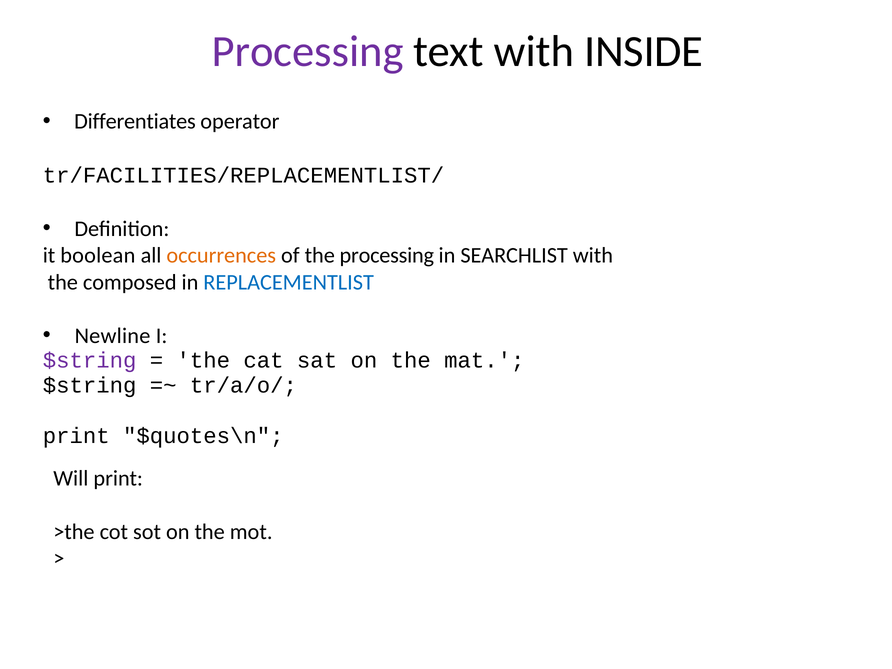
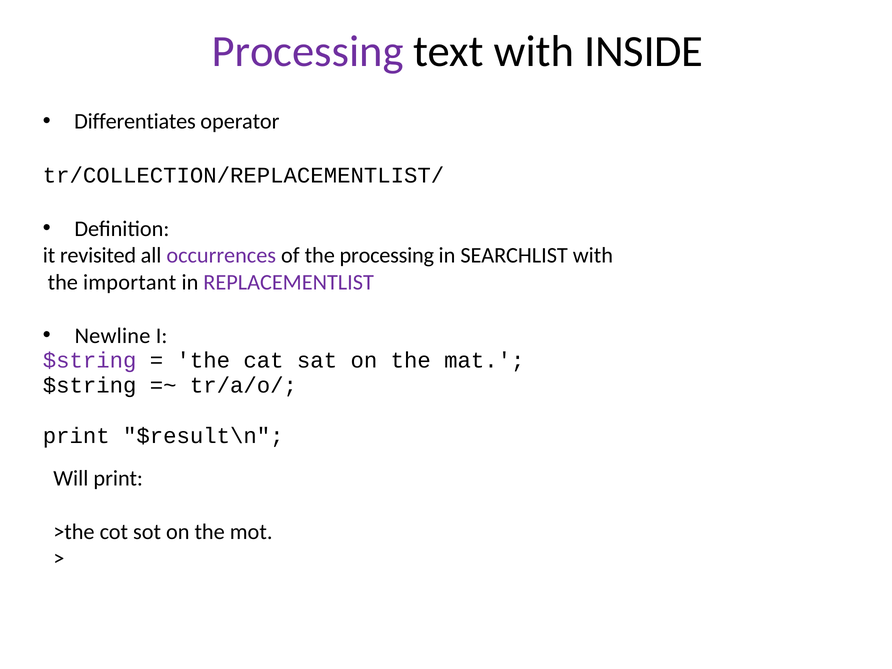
tr/FACILITIES/REPLACEMENTLIST/: tr/FACILITIES/REPLACEMENTLIST/ -> tr/COLLECTION/REPLACEMENTLIST/
boolean: boolean -> revisited
occurrences colour: orange -> purple
composed: composed -> important
REPLACEMENTLIST colour: blue -> purple
$quotes\n: $quotes\n -> $result\n
